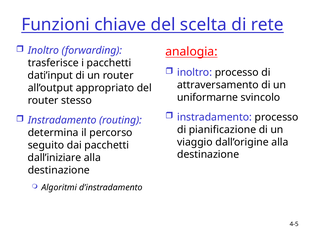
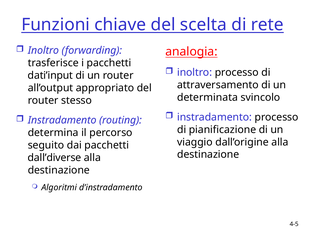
uniformarne: uniformarne -> determinata
dall’iniziare: dall’iniziare -> dall’diverse
